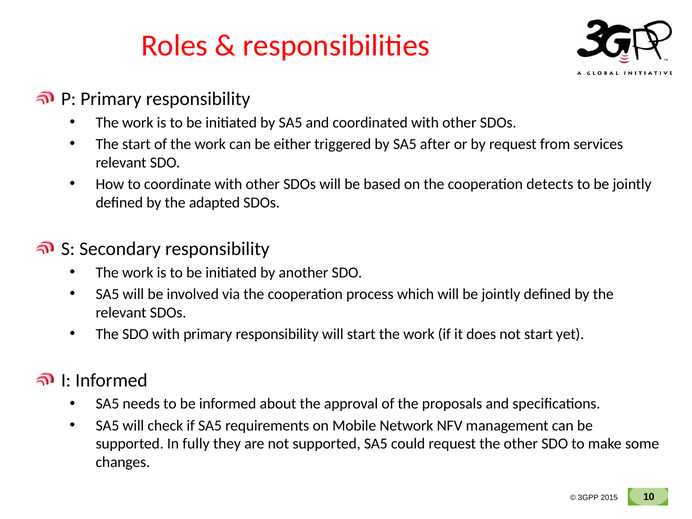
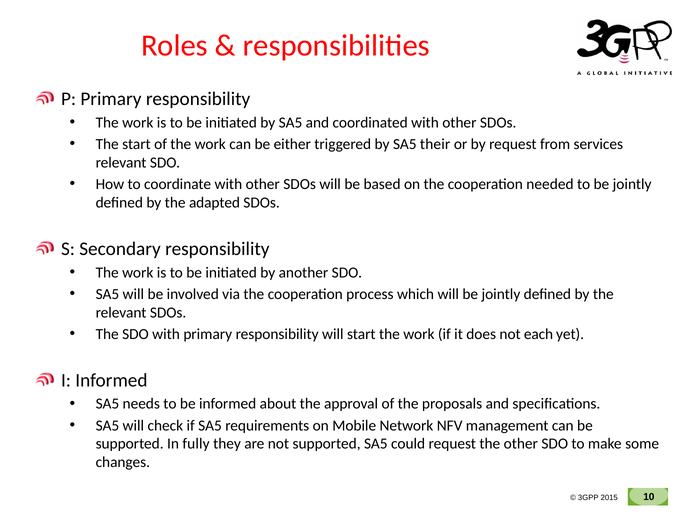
after: after -> their
detects: detects -> needed
not start: start -> each
